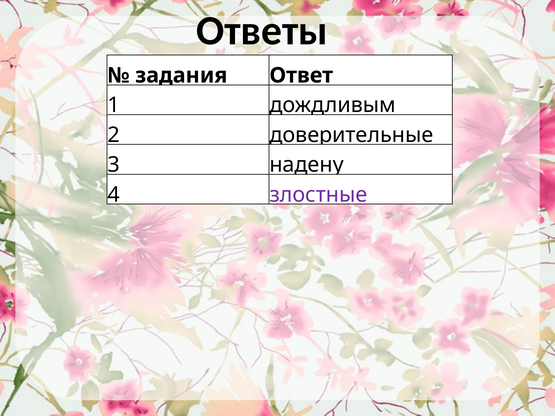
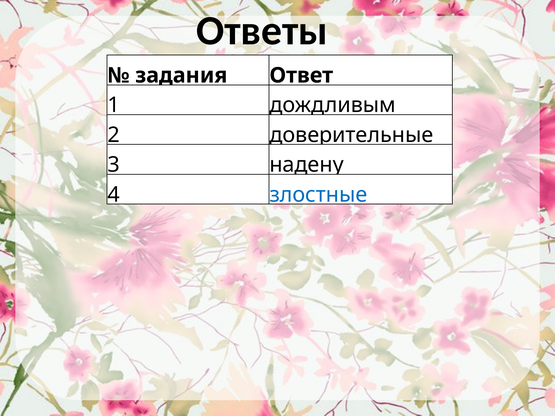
злостные colour: purple -> blue
